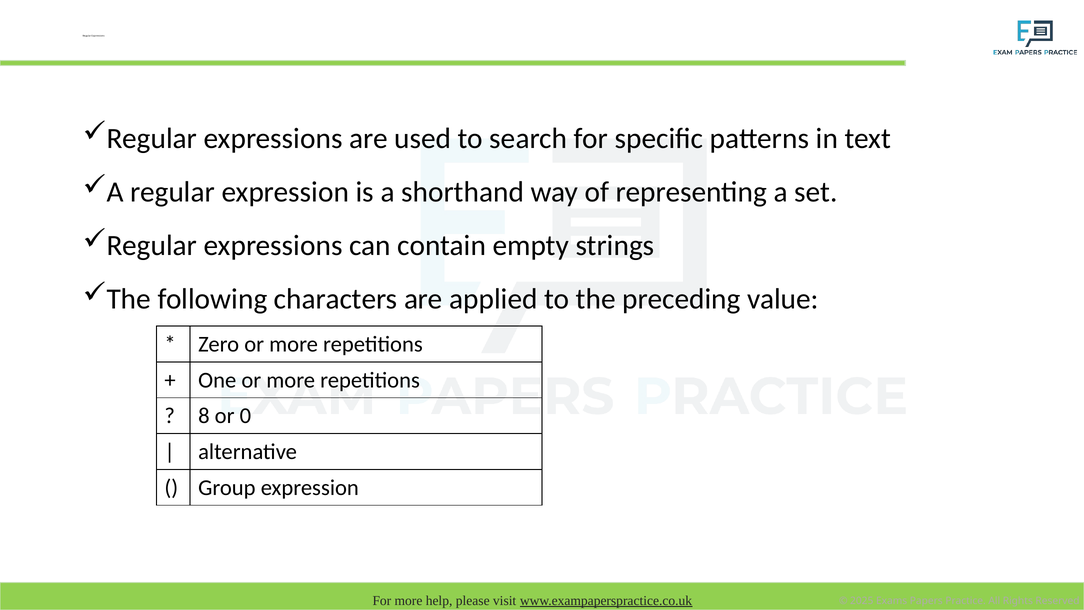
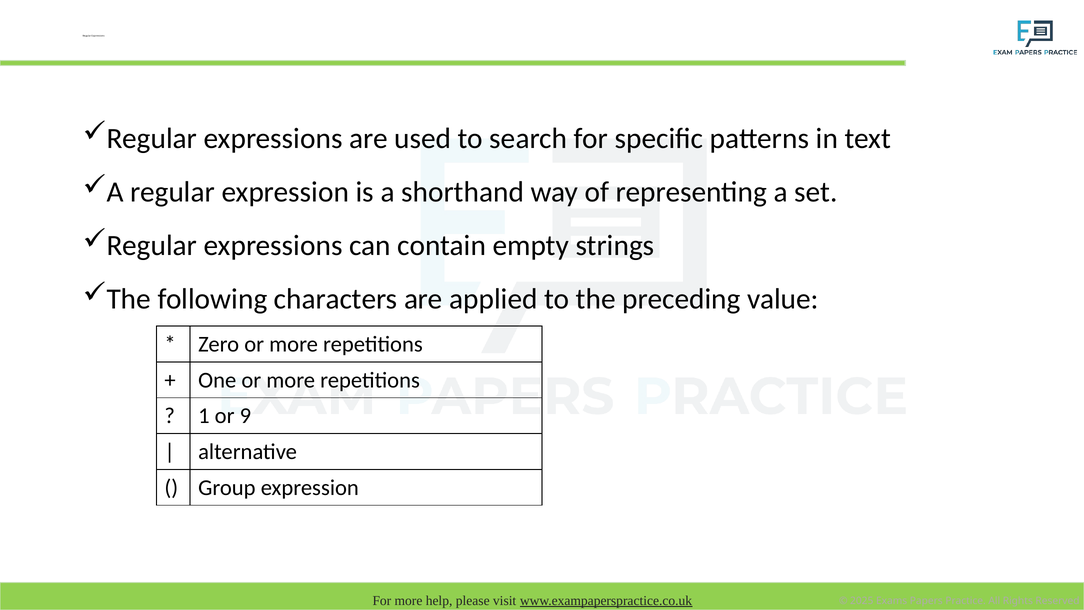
8: 8 -> 1
0: 0 -> 9
